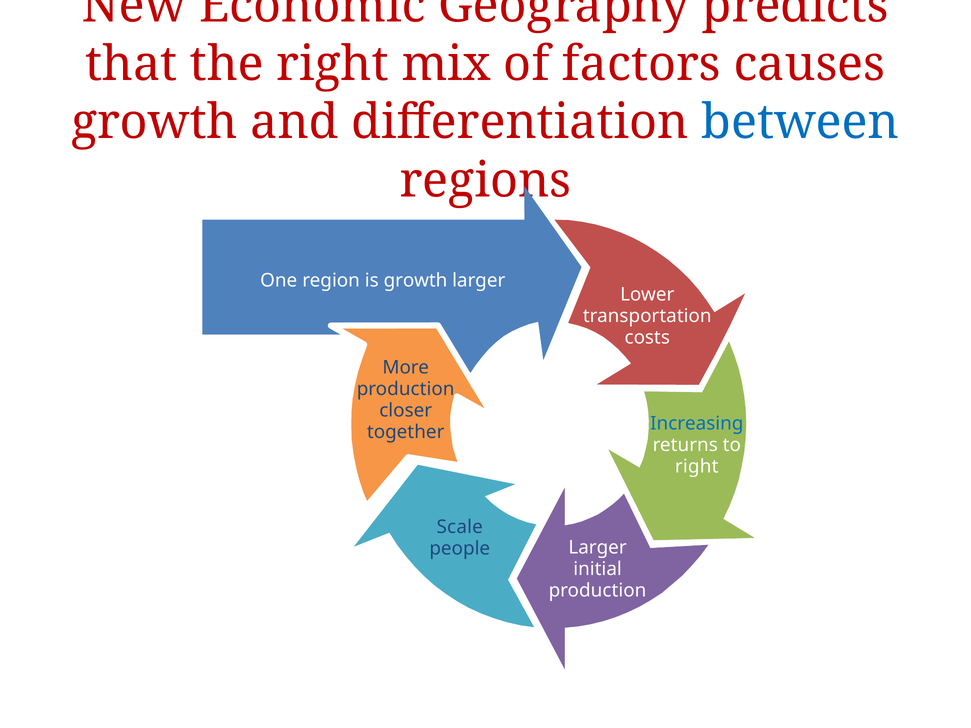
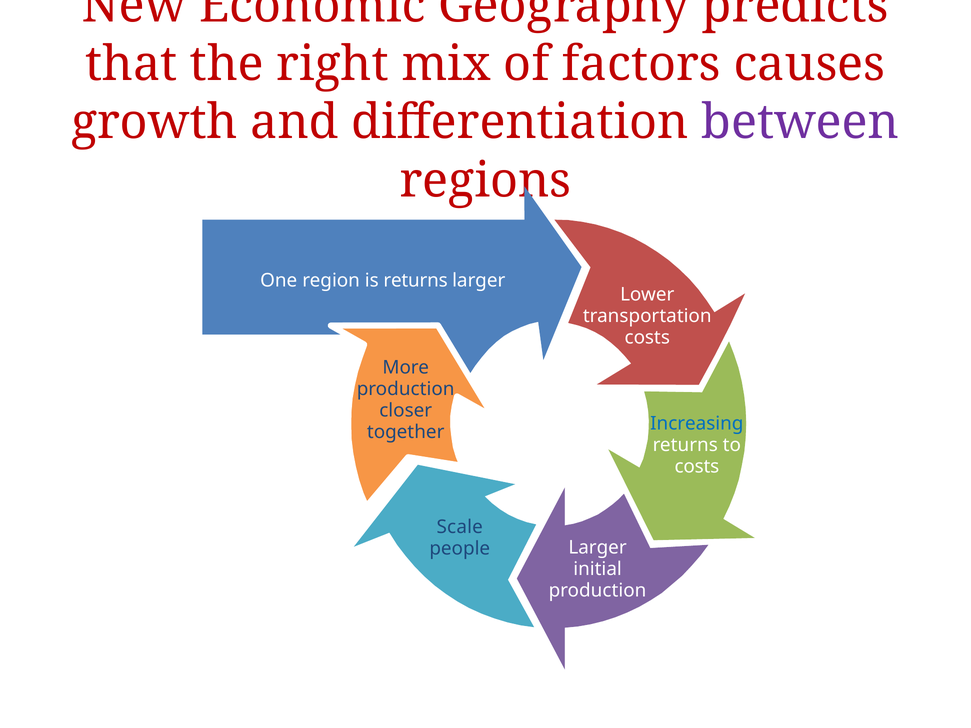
between colour: blue -> purple
is growth: growth -> returns
right at (697, 467): right -> costs
